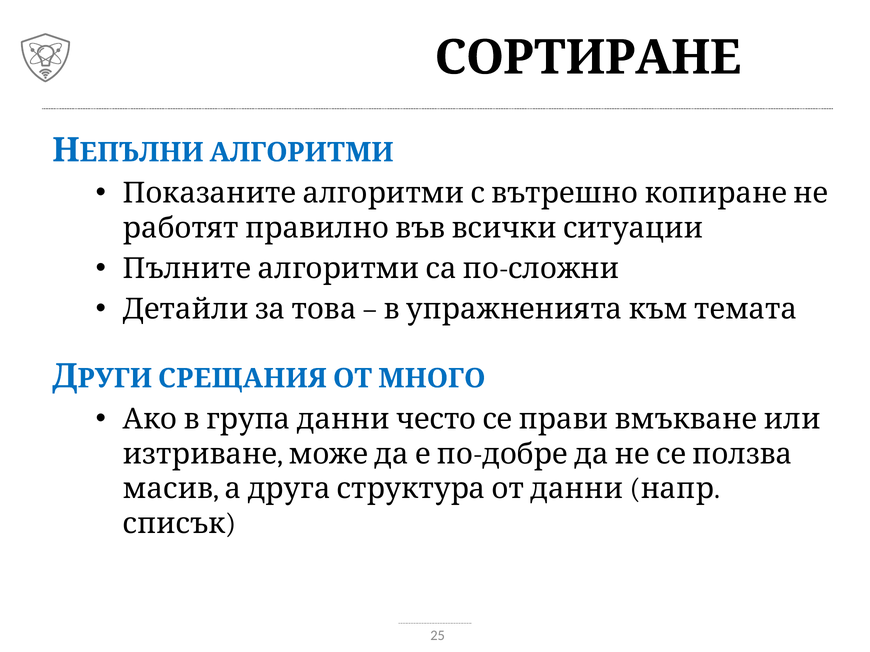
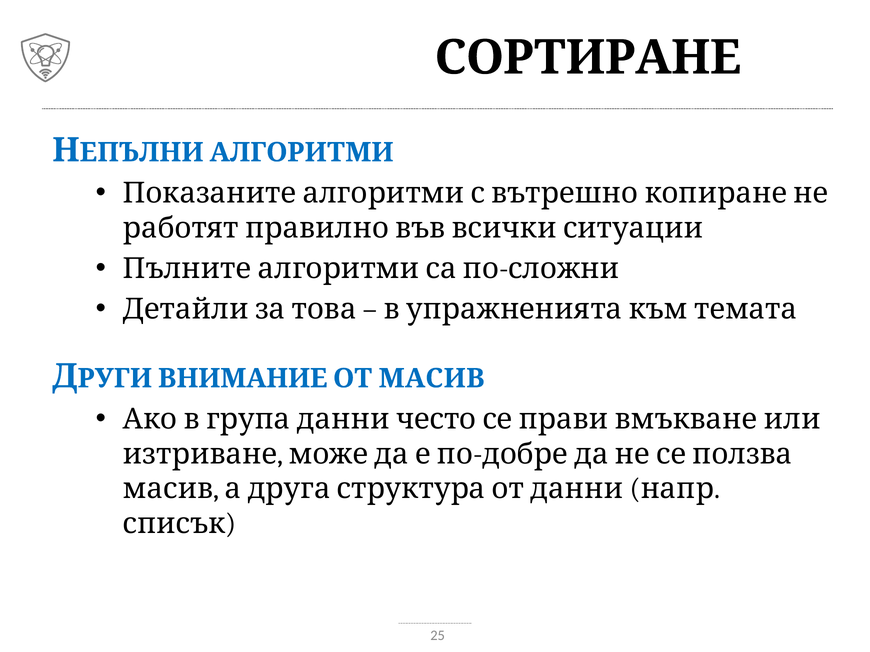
СРЕЩАНИЯ: СРЕЩАНИЯ -> ВНИМАНИЕ
ОТ МНОГО: МНОГО -> МАСИВ
